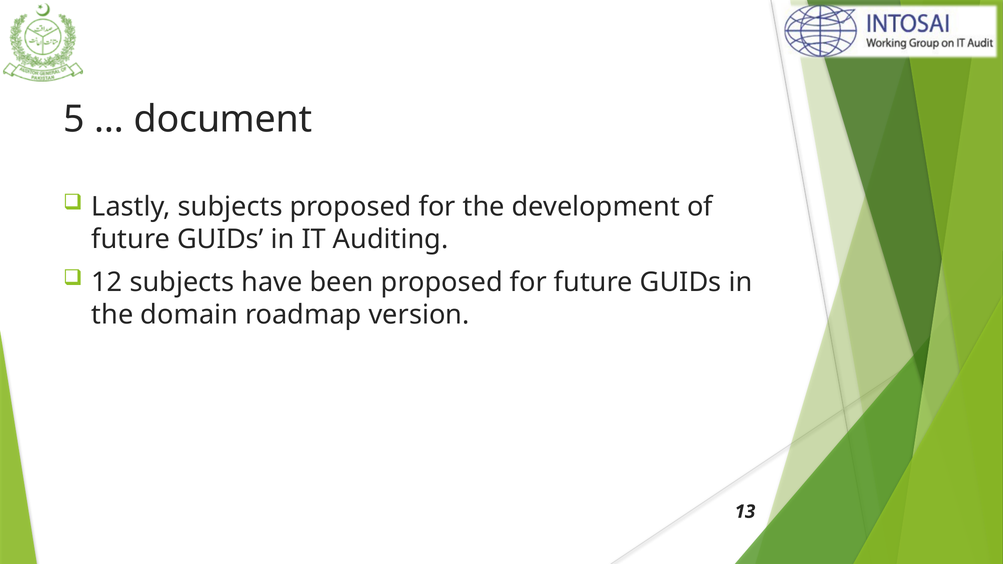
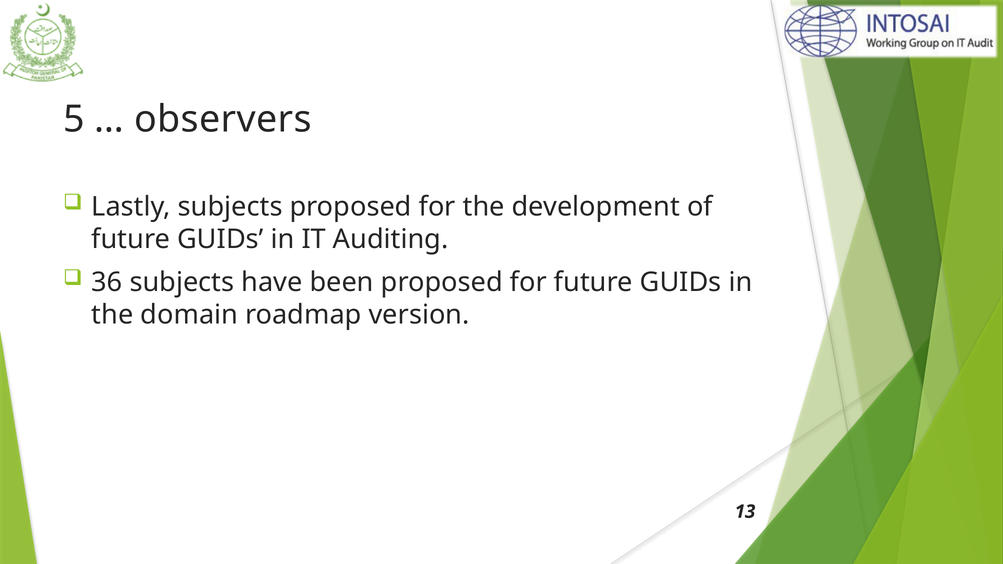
document: document -> observers
12: 12 -> 36
